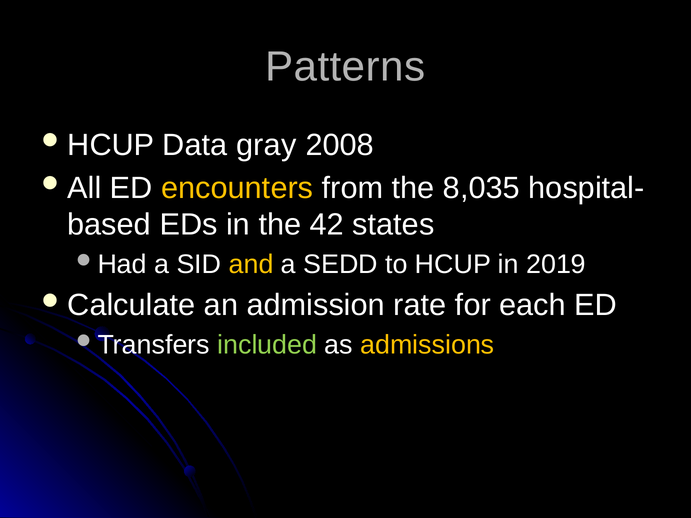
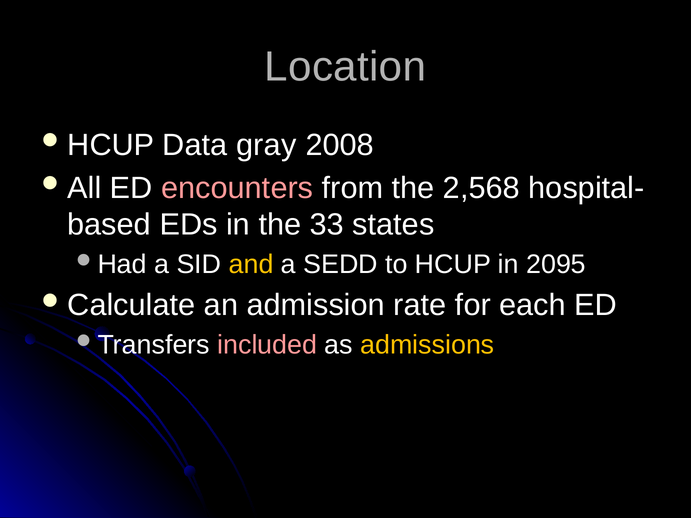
Patterns: Patterns -> Location
encounters colour: yellow -> pink
8,035: 8,035 -> 2,568
42: 42 -> 33
2019: 2019 -> 2095
included colour: light green -> pink
